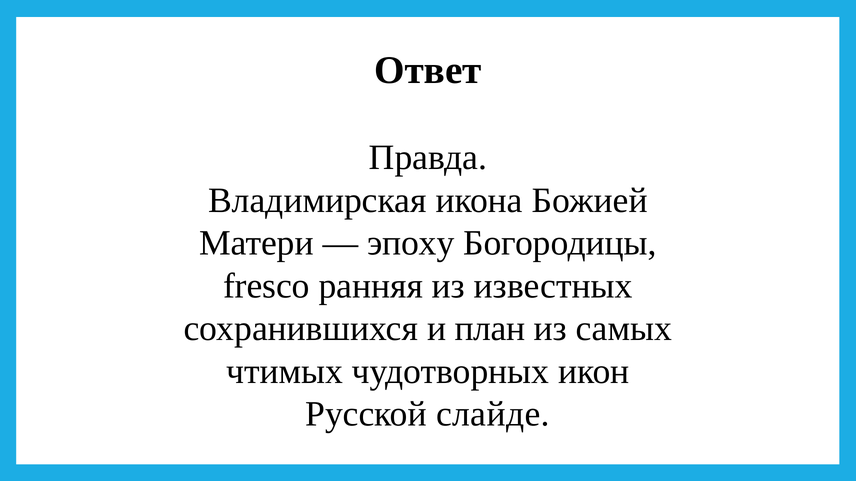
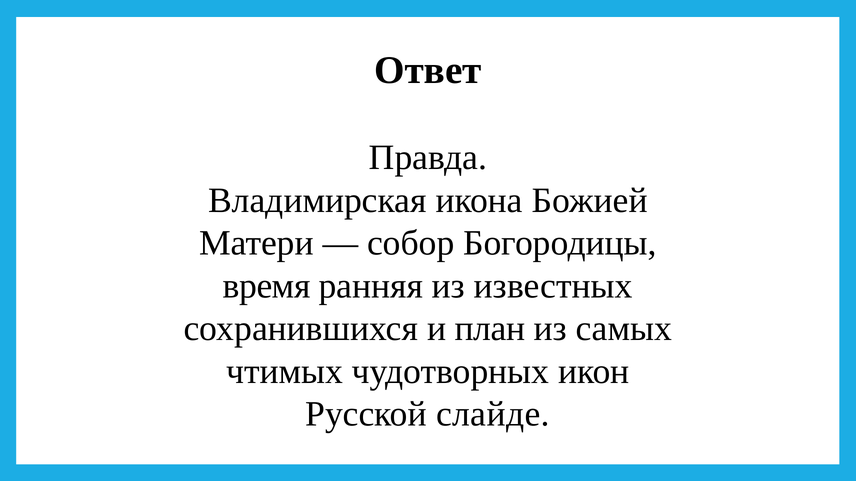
эпоху: эпоху -> собор
fresco: fresco -> время
